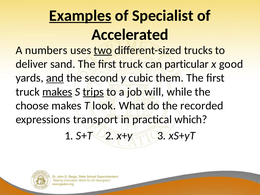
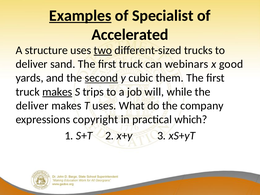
numbers: numbers -> structure
particular: particular -> webinars
and underline: present -> none
second underline: none -> present
trips underline: present -> none
choose at (32, 106): choose -> deliver
T look: look -> uses
recorded: recorded -> company
transport: transport -> copyright
